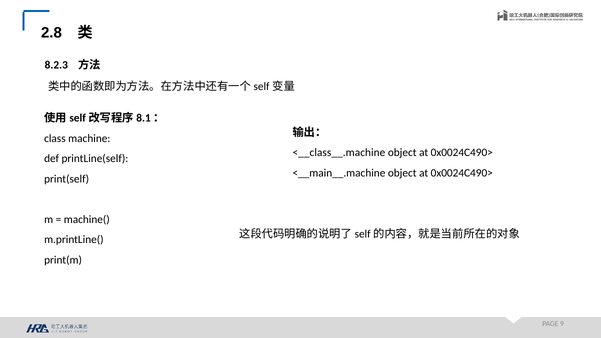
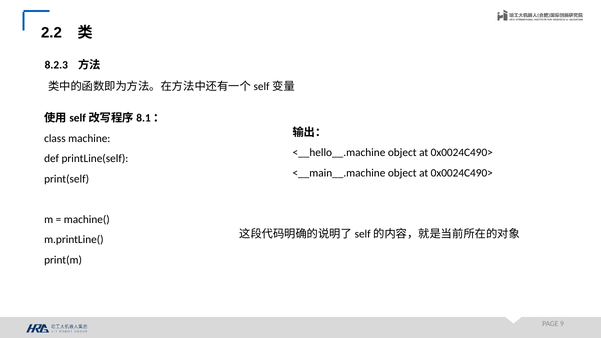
2.8: 2.8 -> 2.2
<__class__.machine: <__class__.machine -> <__hello__.machine
